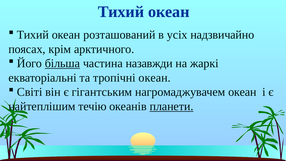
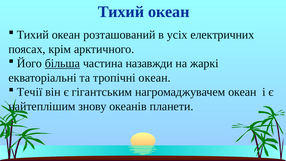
надзвичайно: надзвичайно -> електричних
Світі: Світі -> Течії
течію: течію -> знову
планети underline: present -> none
